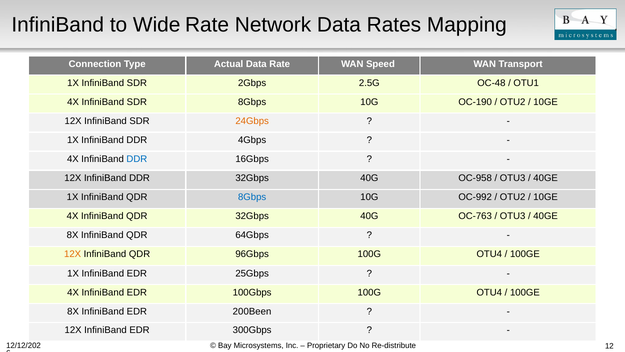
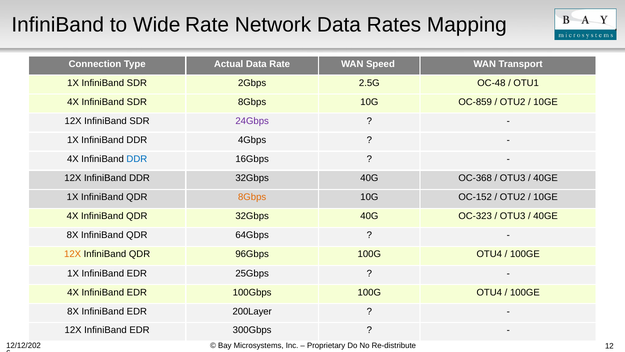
OC-190: OC-190 -> OC-859
24Gbps colour: orange -> purple
OC-958: OC-958 -> OC-368
8Gbps at (252, 197) colour: blue -> orange
OC-992: OC-992 -> OC-152
OC-763: OC-763 -> OC-323
200Been: 200Been -> 200Layer
